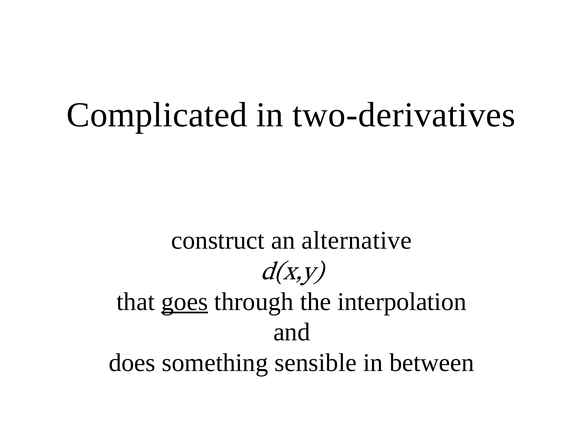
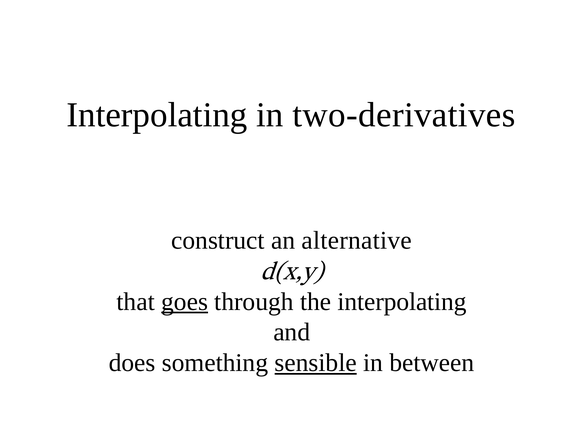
Complicated at (157, 115): Complicated -> Interpolating
interpolation at (402, 301): interpolation -> interpolating
sensible underline: none -> present
